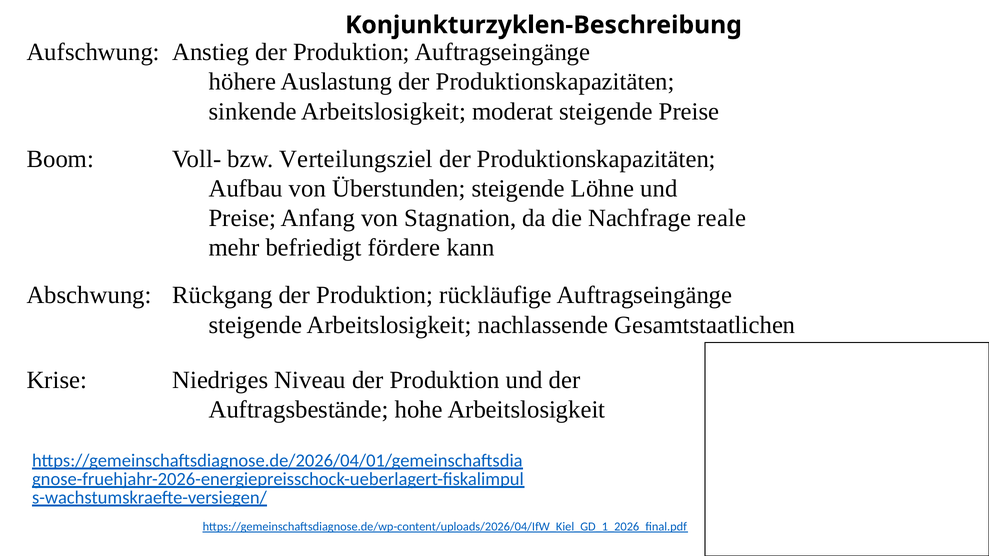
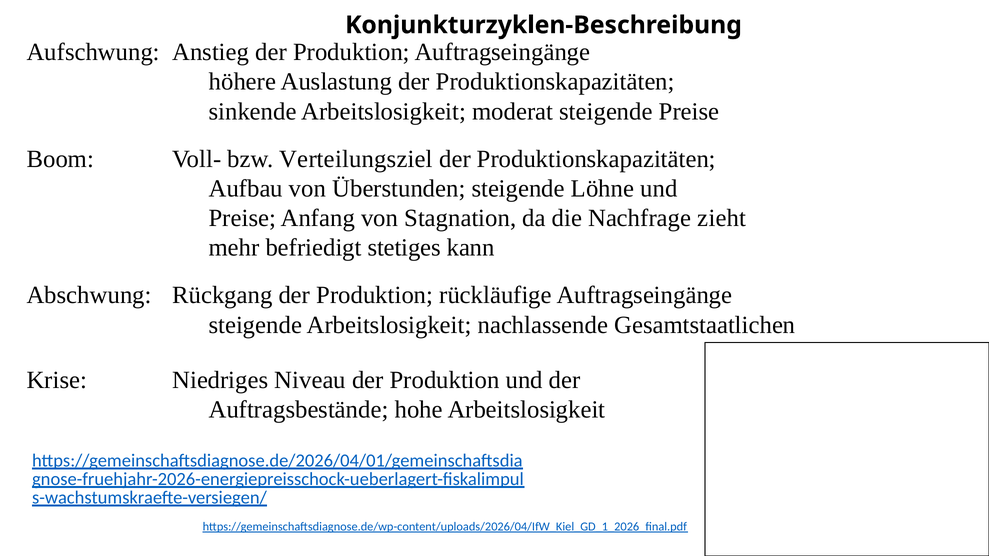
reale: reale -> zieht
fördere: fördere -> stetiges
